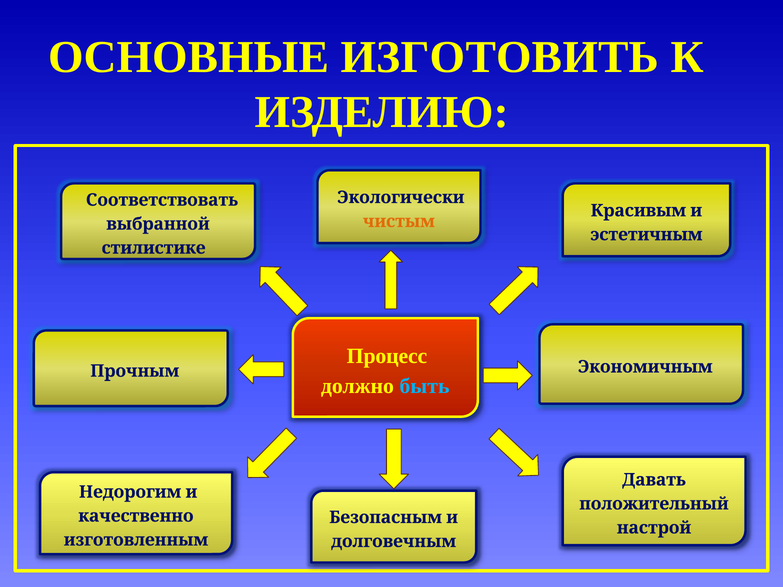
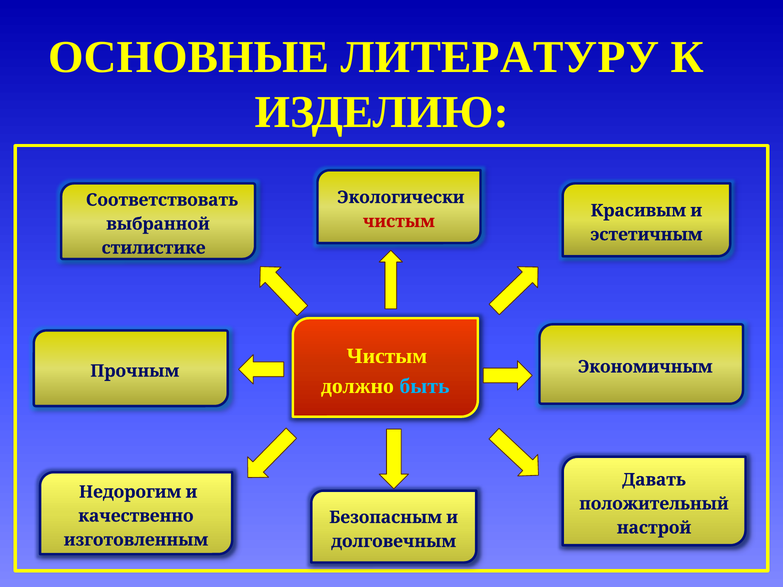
ИЗГОТОВИТЬ: ИЗГОТОВИТЬ -> ЛИТЕРАТУРУ
чистым at (399, 221) colour: orange -> red
Процесс at (387, 356): Процесс -> Чистым
